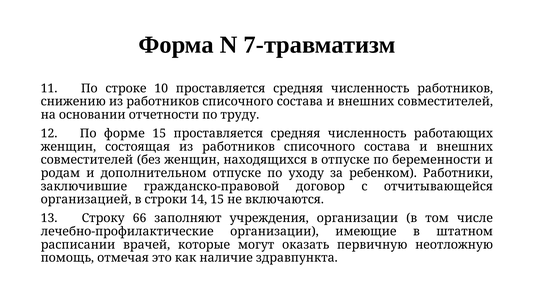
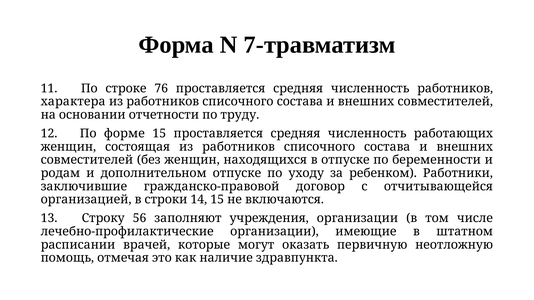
10: 10 -> 76
снижению: снижению -> характера
66: 66 -> 56
